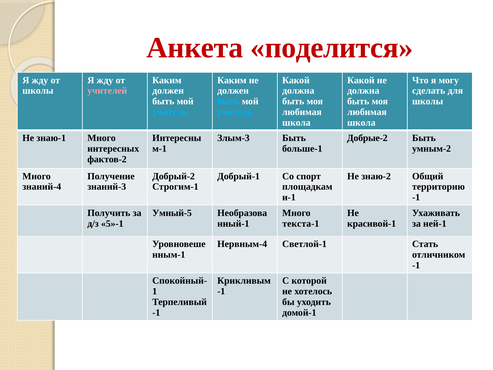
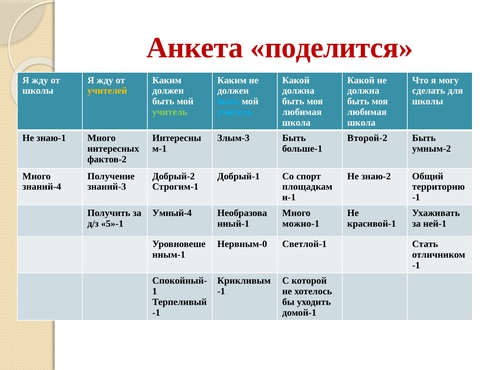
учителей colour: pink -> yellow
учитель at (170, 112) colour: light blue -> light green
Добрые-2: Добрые-2 -> Второй-2
Умный-5: Умный-5 -> Умный-4
текста-1: текста-1 -> можно-1
Нервным-4: Нервным-4 -> Нервным-0
